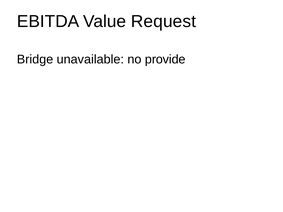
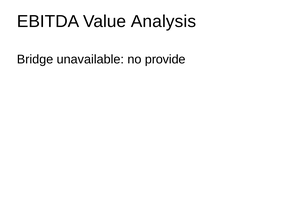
Request: Request -> Analysis
